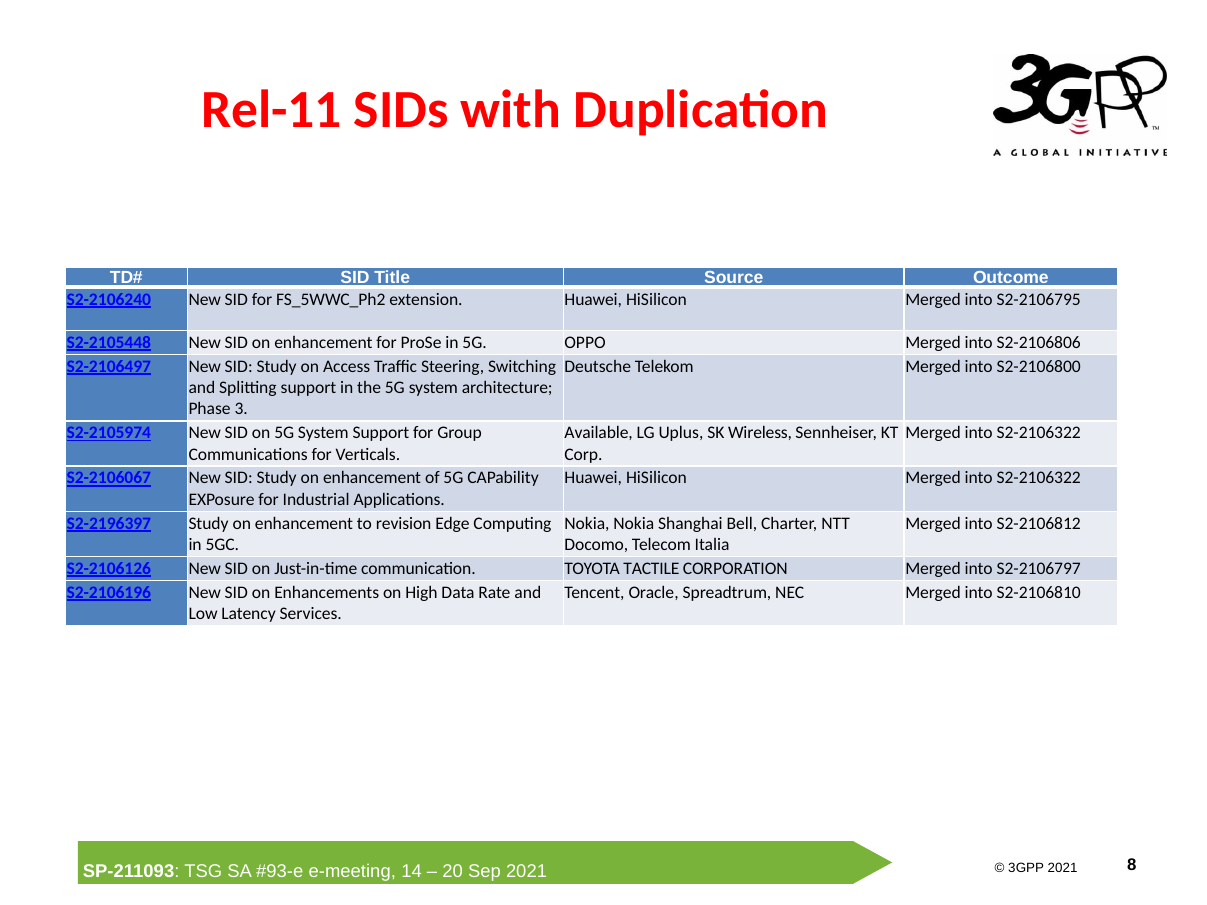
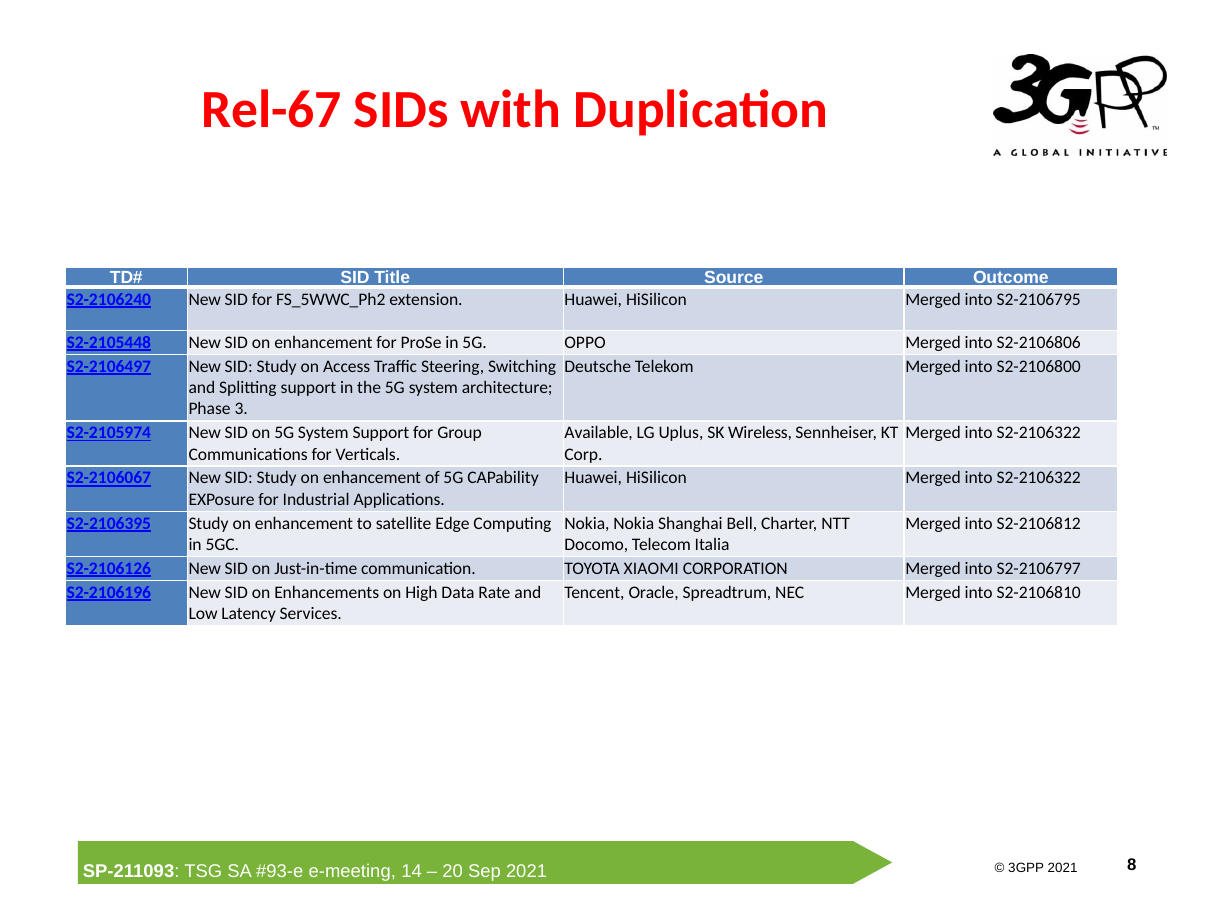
Rel-11: Rel-11 -> Rel-67
S2-2196397: S2-2196397 -> S2-2106395
revision: revision -> satellite
TACTILE: TACTILE -> XIAOMI
